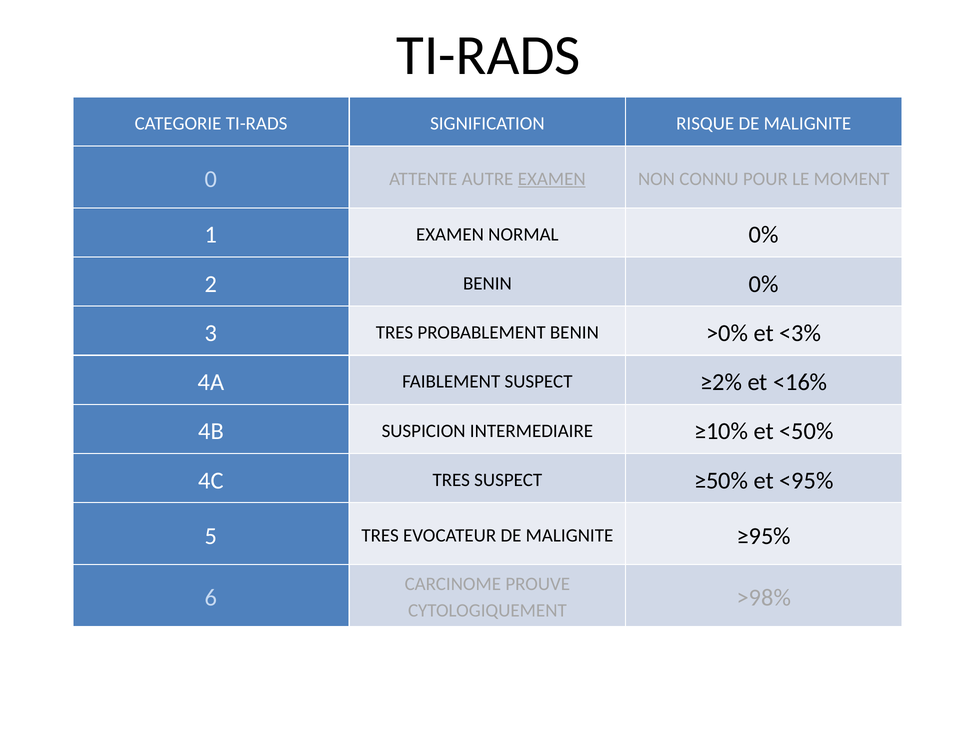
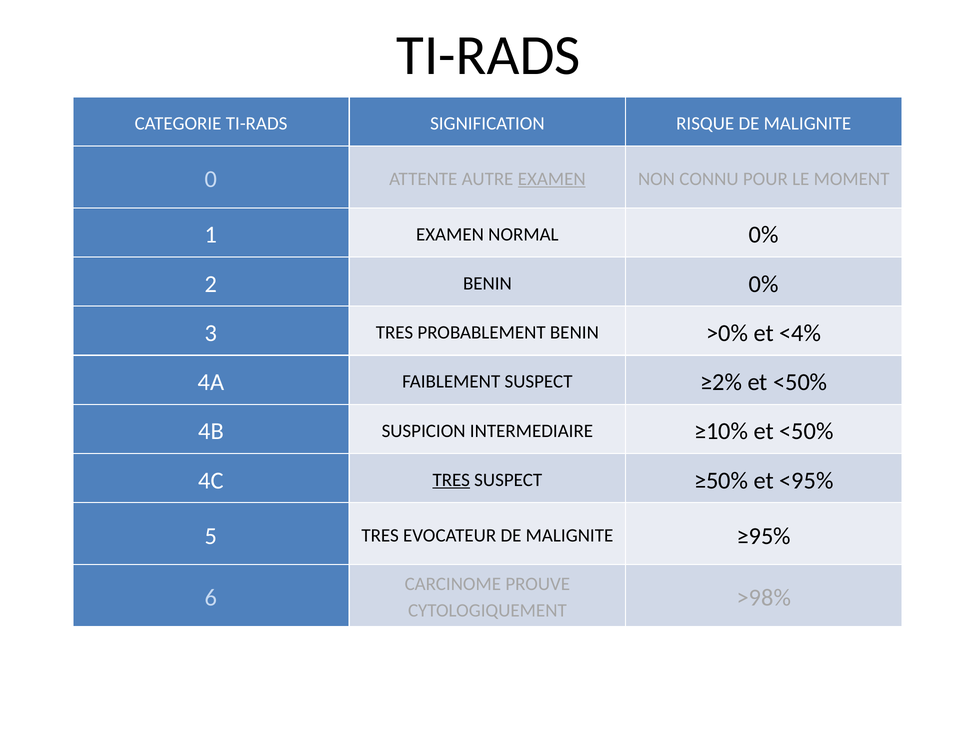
<3%: <3% -> <4%
≥2% et <16%: <16% -> <50%
TRES at (451, 480) underline: none -> present
